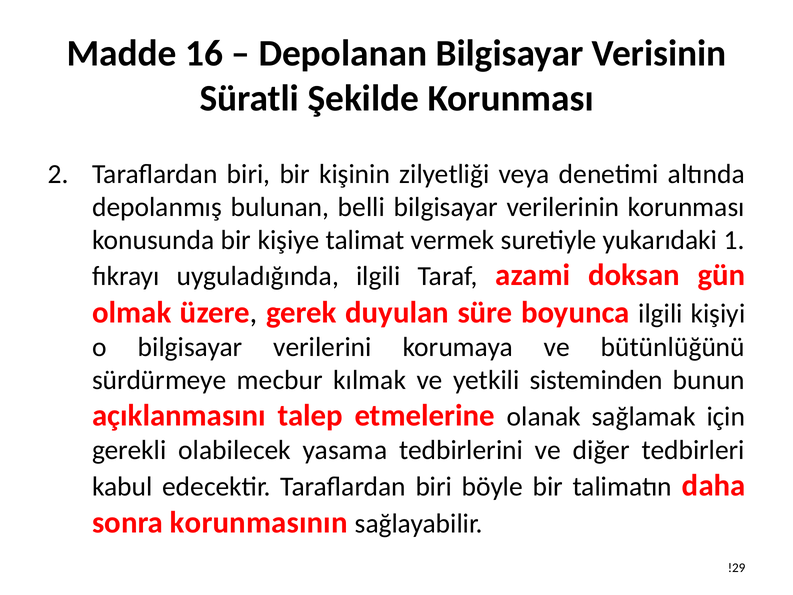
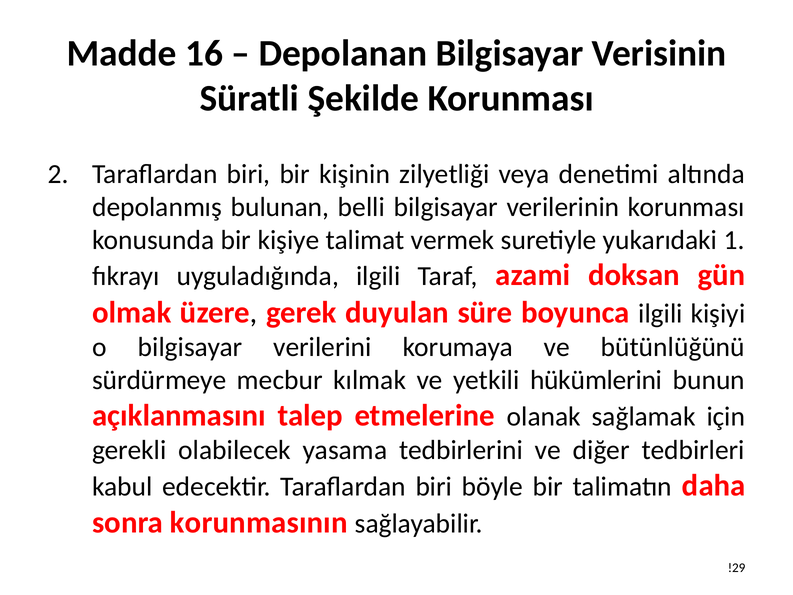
sisteminden: sisteminden -> hükümlerini
